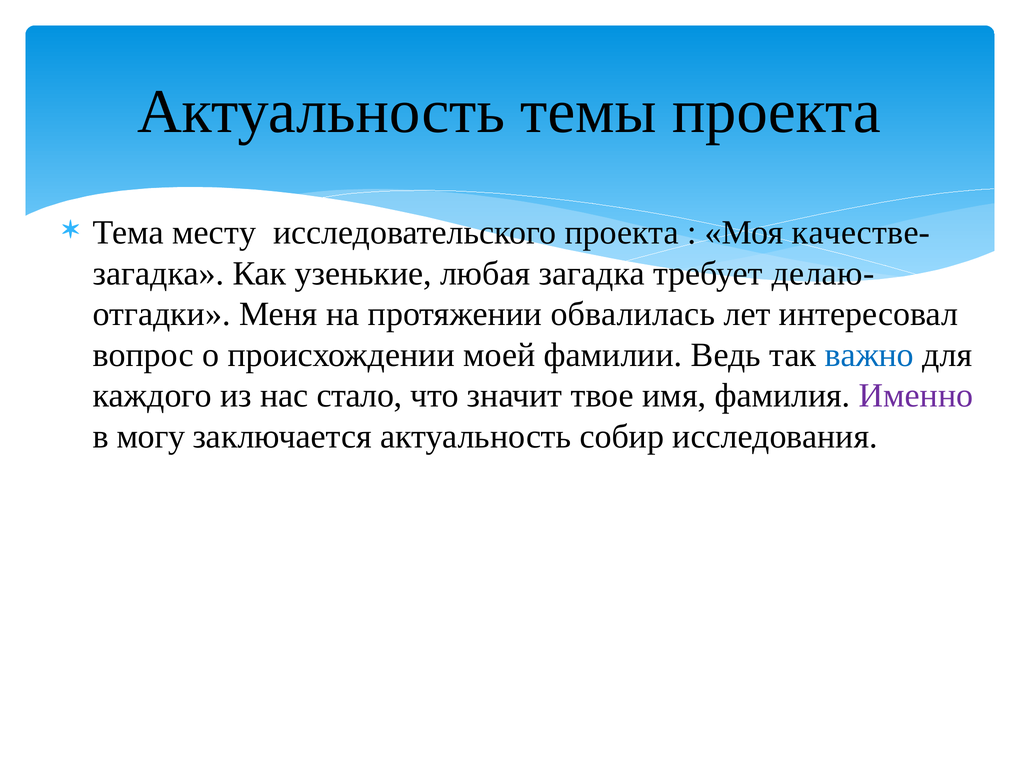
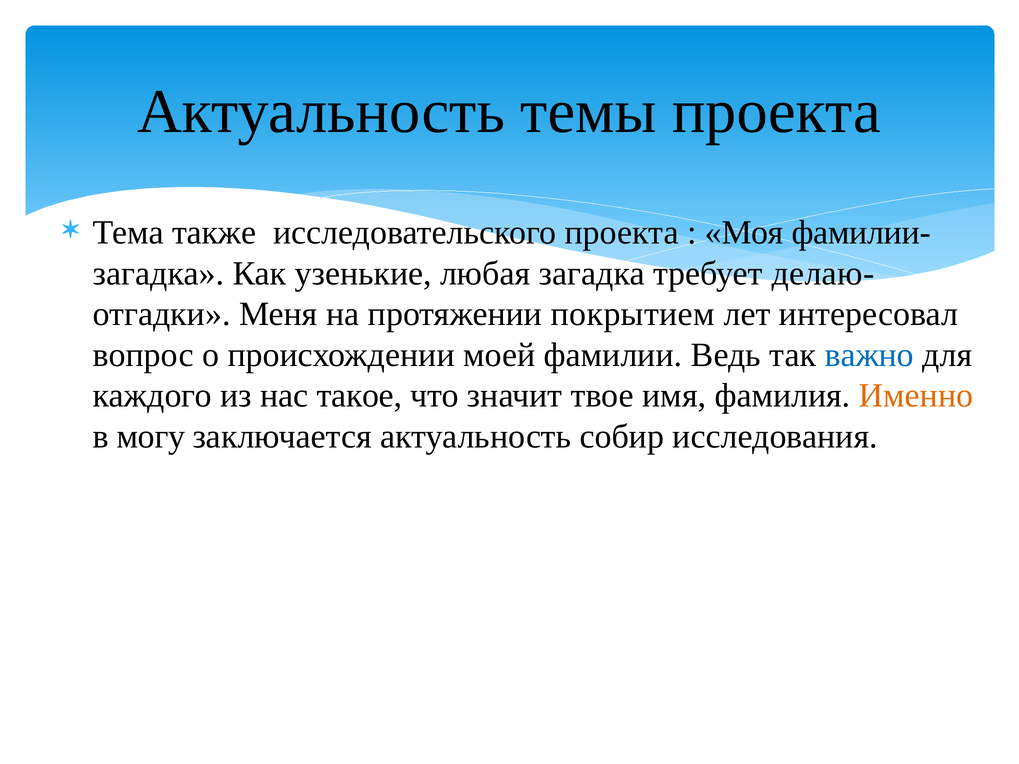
месту: месту -> также
качестве-: качестве- -> фамилии-
обвалилась: обвалилась -> покрытием
стало: стало -> такое
Именно colour: purple -> orange
